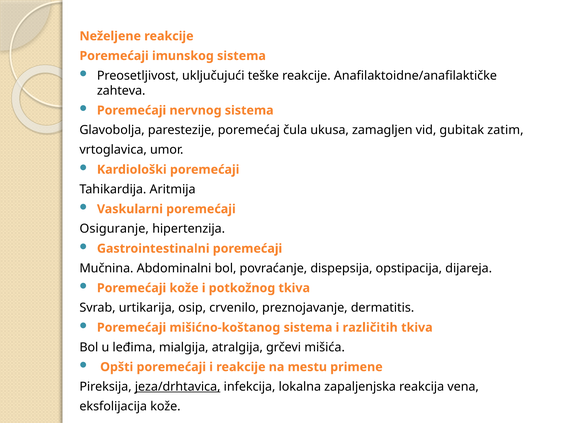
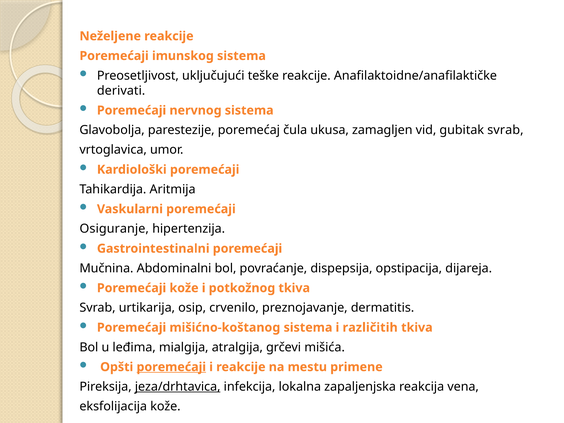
zahteva: zahteva -> derivati
gubitak zatim: zatim -> svrab
poremećaji at (171, 367) underline: none -> present
